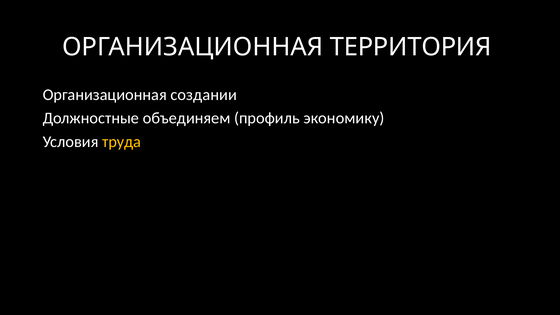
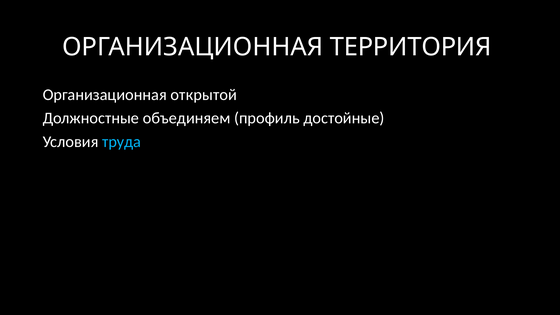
создании: создании -> открытой
экономику: экономику -> достойные
труда colour: yellow -> light blue
